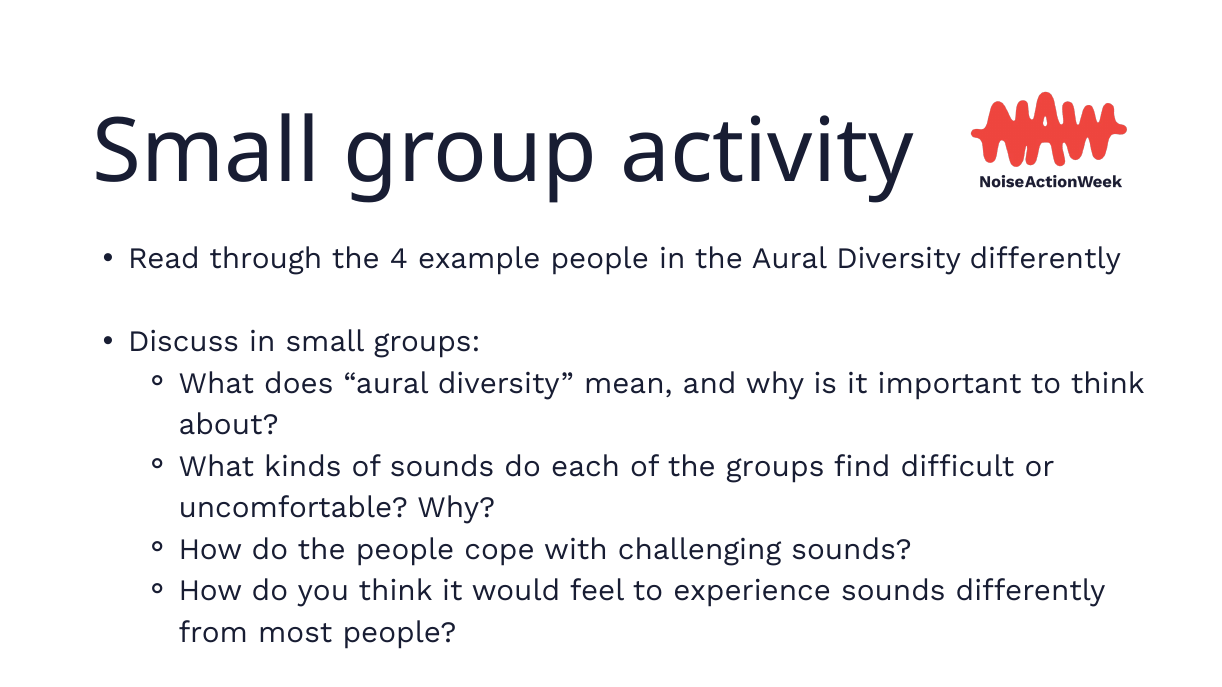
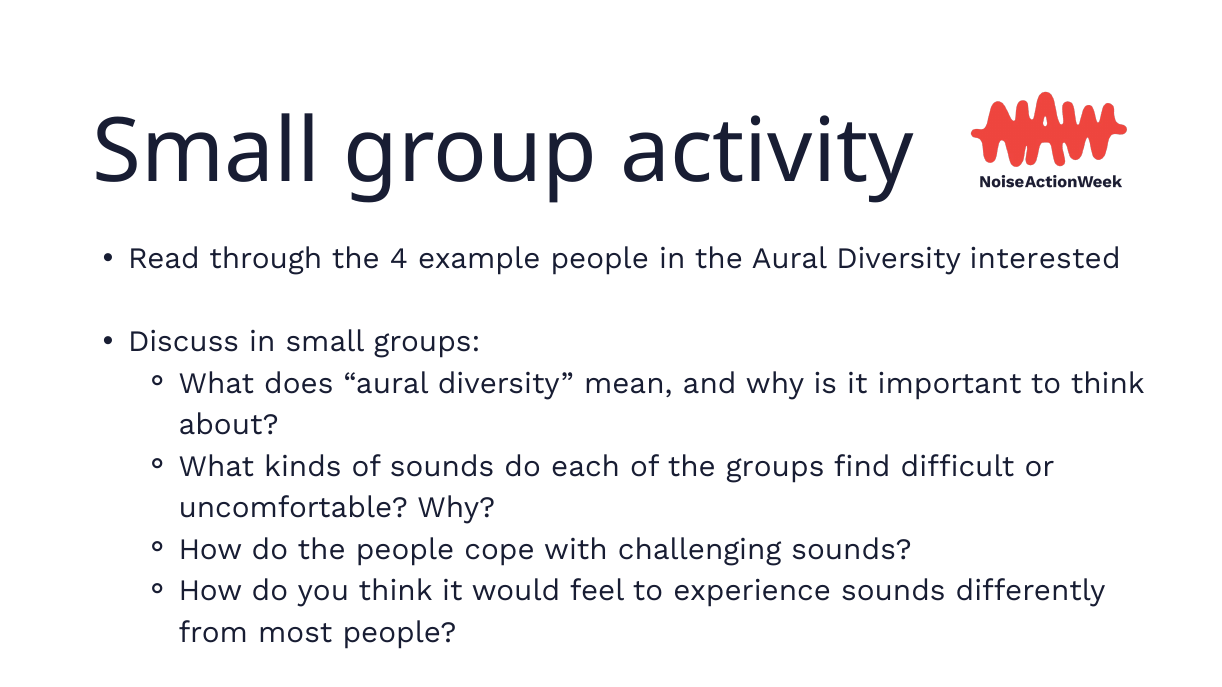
Diversity differently: differently -> interested
